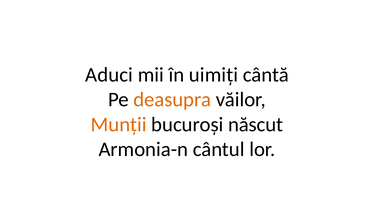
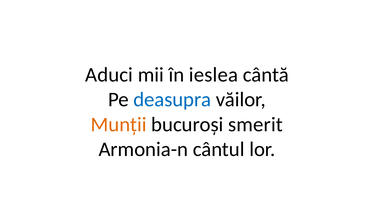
uimiți: uimiți -> ieslea
deasupra colour: orange -> blue
născut: născut -> smerit
